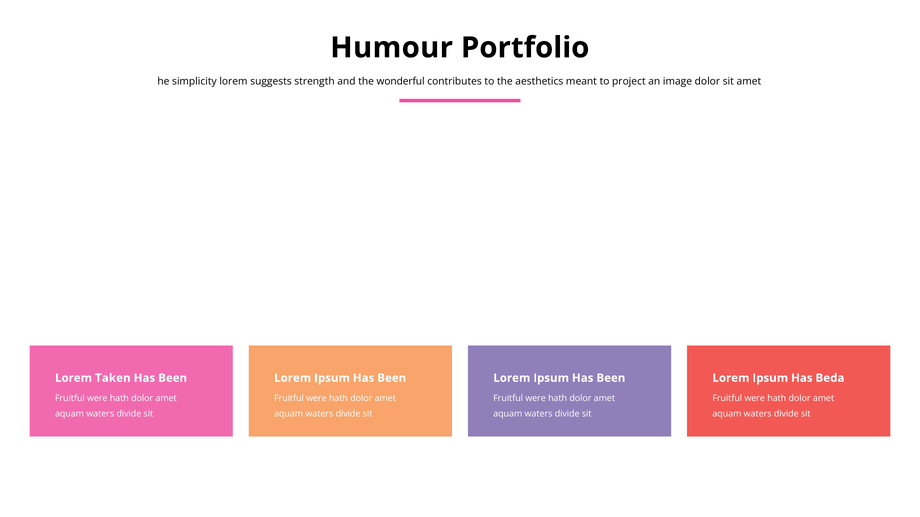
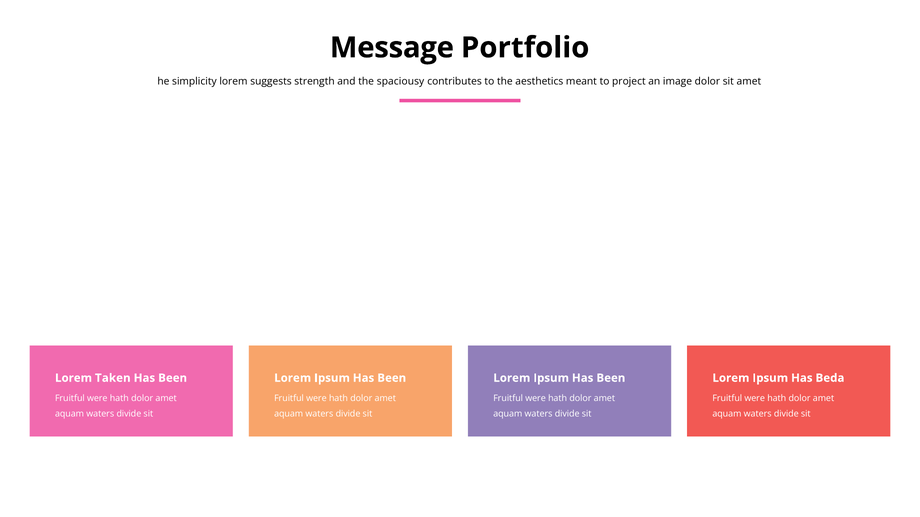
Humour: Humour -> Message
wonderful: wonderful -> spaciousy
